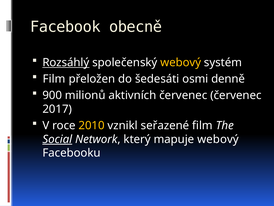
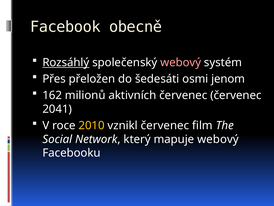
webový at (181, 62) colour: yellow -> pink
Film at (54, 79): Film -> Přes
denně: denně -> jenom
900: 900 -> 162
2017: 2017 -> 2041
vznikl seřazené: seřazené -> červenec
Social underline: present -> none
